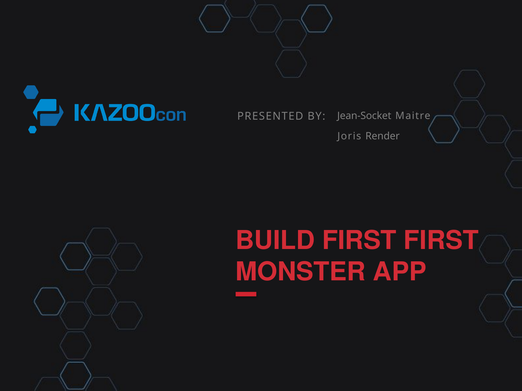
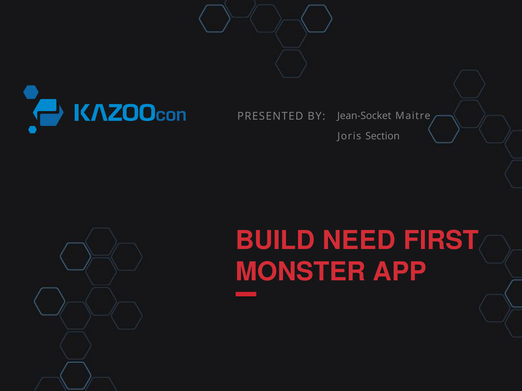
Render: Render -> Section
BUILD FIRST: FIRST -> NEED
